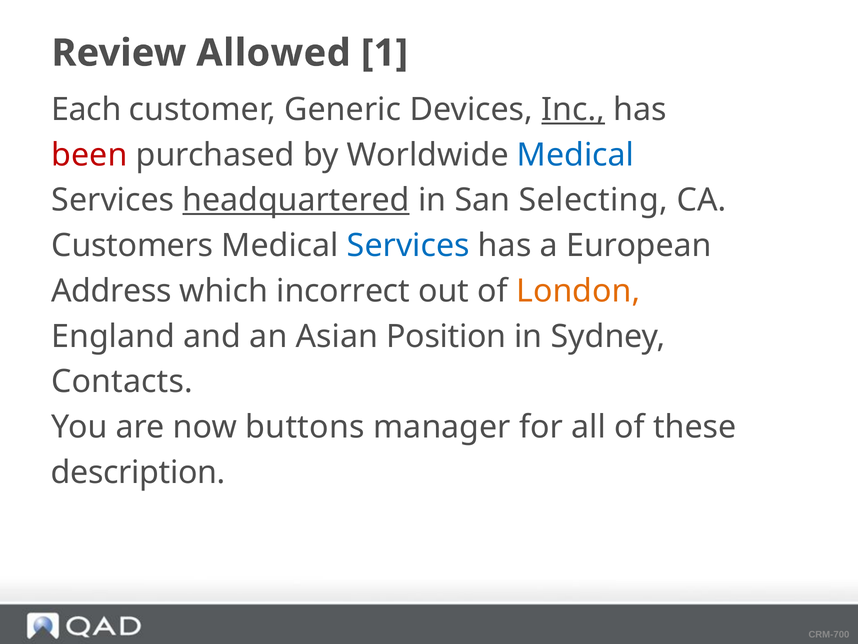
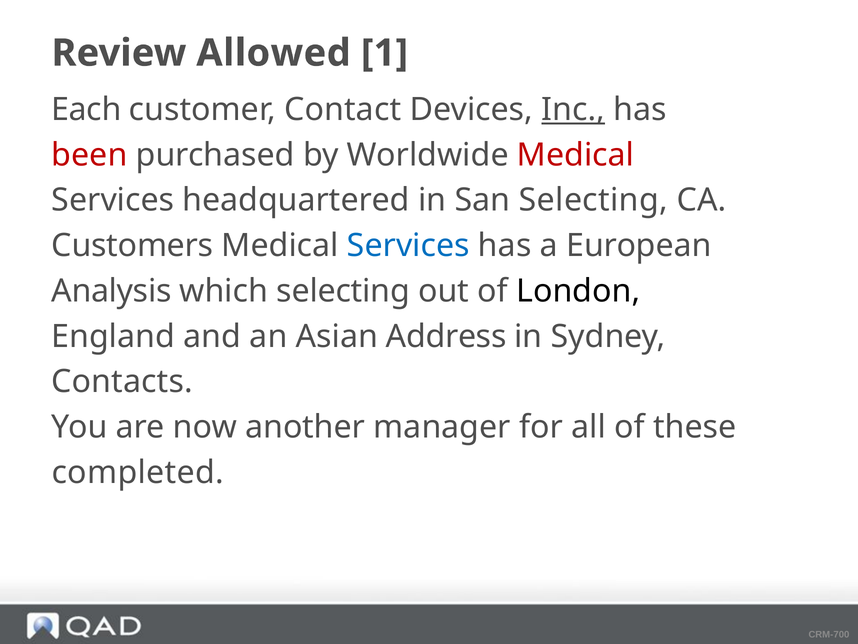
Generic: Generic -> Contact
Medical at (576, 155) colour: blue -> red
headquartered underline: present -> none
Address: Address -> Analysis
which incorrect: incorrect -> selecting
London colour: orange -> black
Position: Position -> Address
buttons: buttons -> another
description: description -> completed
